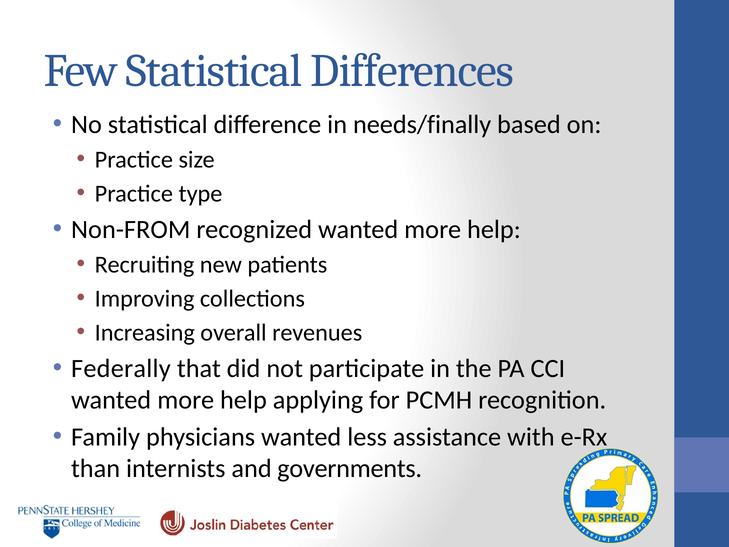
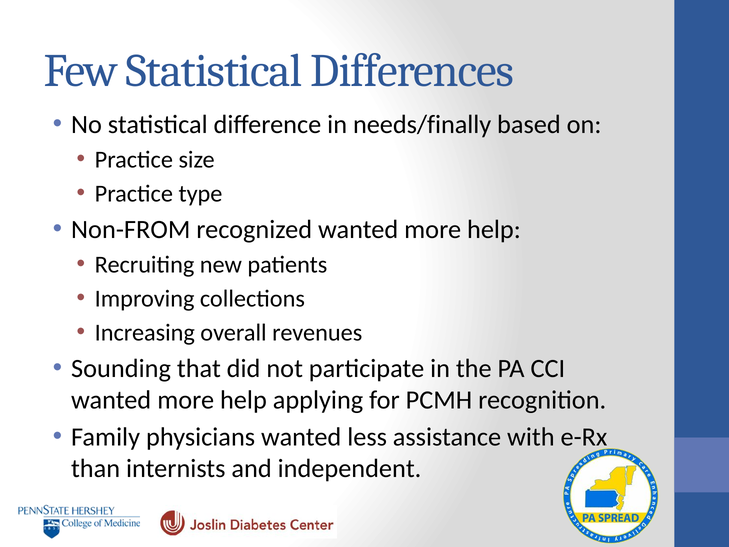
Federally: Federally -> Sounding
governments: governments -> independent
